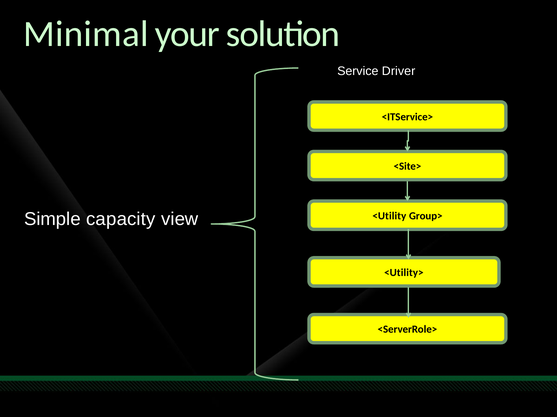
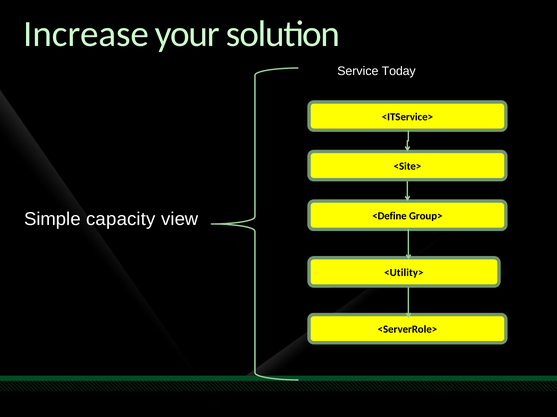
Minimal: Minimal -> Increase
Driver: Driver -> Today
<Utility: <Utility -> <Define
